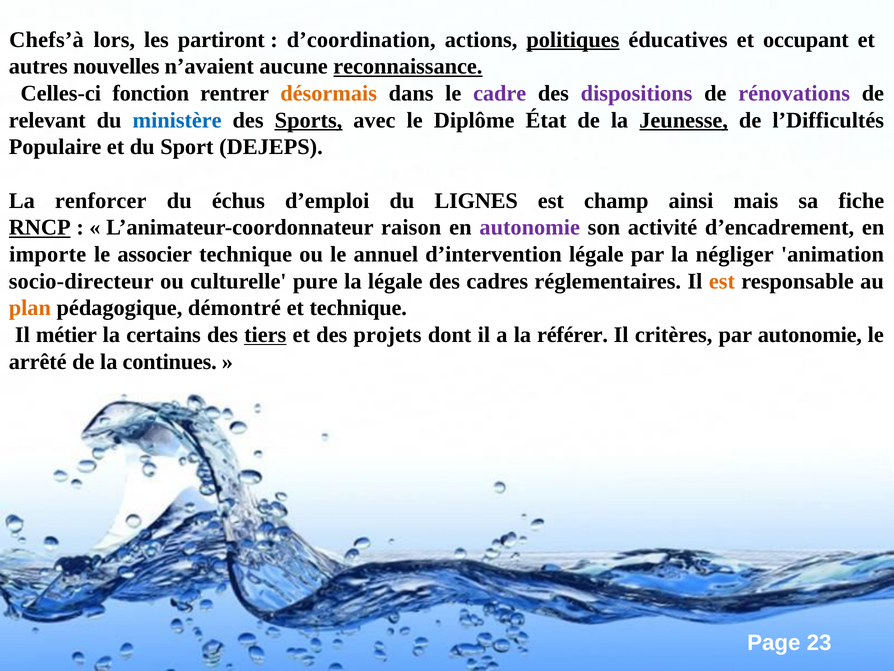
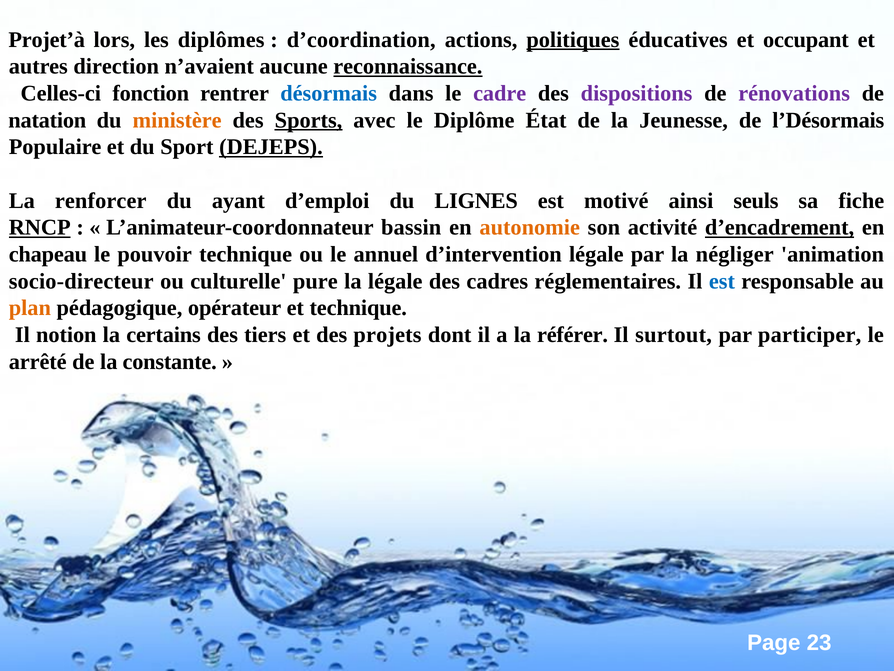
Chefs’à: Chefs’à -> Projet’à
partiront: partiront -> diplômes
nouvelles: nouvelles -> direction
désormais colour: orange -> blue
relevant: relevant -> natation
ministère colour: blue -> orange
Jeunesse underline: present -> none
l’Difficultés: l’Difficultés -> l’Désormais
DEJEPS underline: none -> present
échus: échus -> ayant
champ: champ -> motivé
mais: mais -> seuls
raison: raison -> bassin
autonomie at (530, 227) colour: purple -> orange
d’encadrement underline: none -> present
importe: importe -> chapeau
associer: associer -> pouvoir
est at (722, 281) colour: orange -> blue
démontré: démontré -> opérateur
métier: métier -> notion
tiers underline: present -> none
critères: critères -> surtout
par autonomie: autonomie -> participer
continues: continues -> constante
